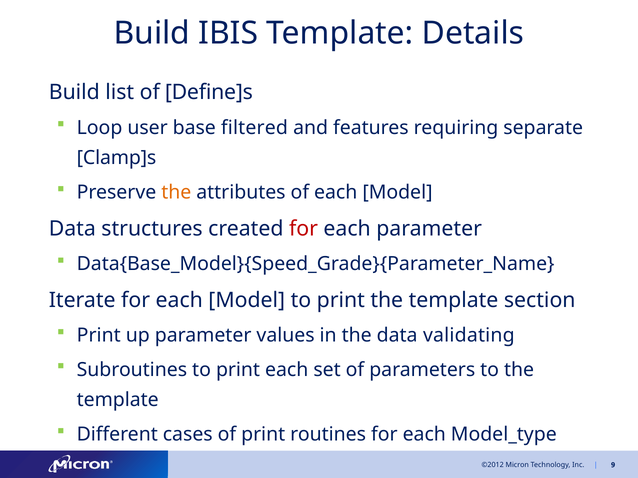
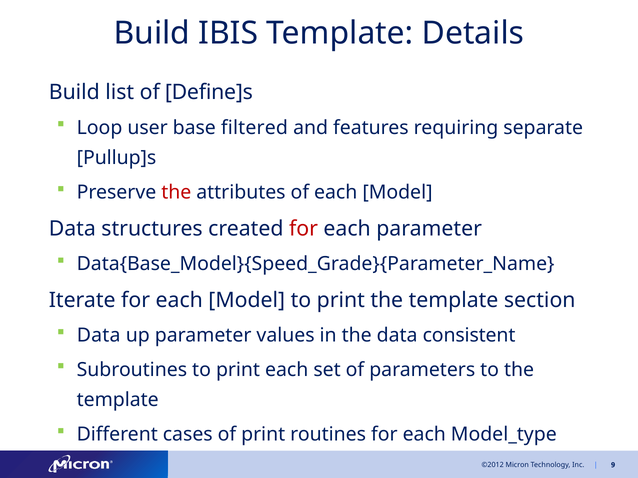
Clamp]s: Clamp]s -> Pullup]s
the at (176, 192) colour: orange -> red
Print at (99, 336): Print -> Data
validating: validating -> consistent
